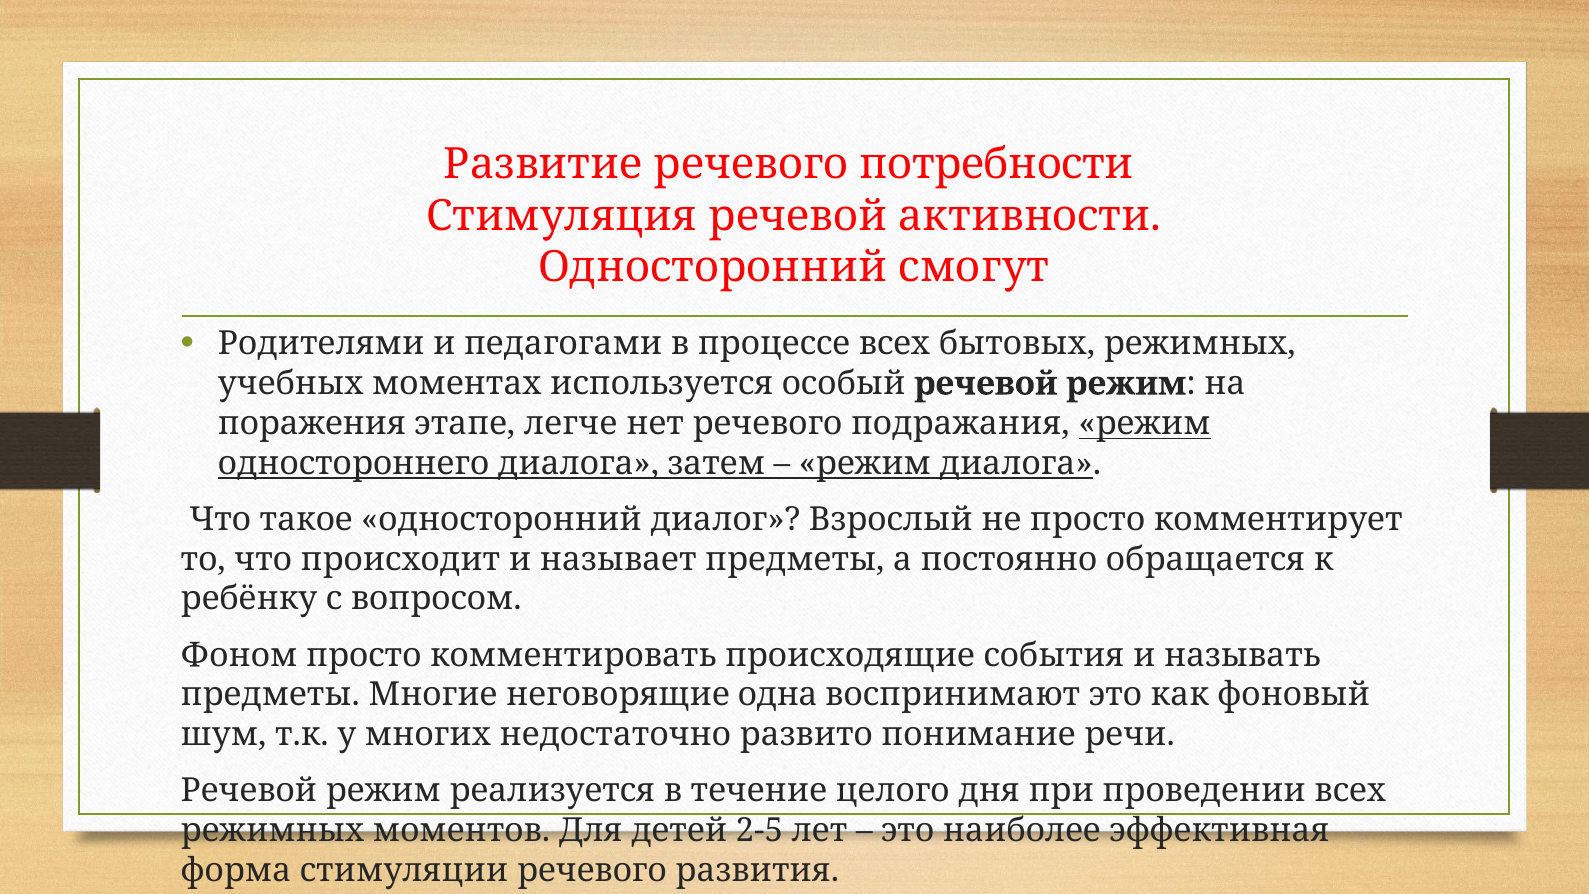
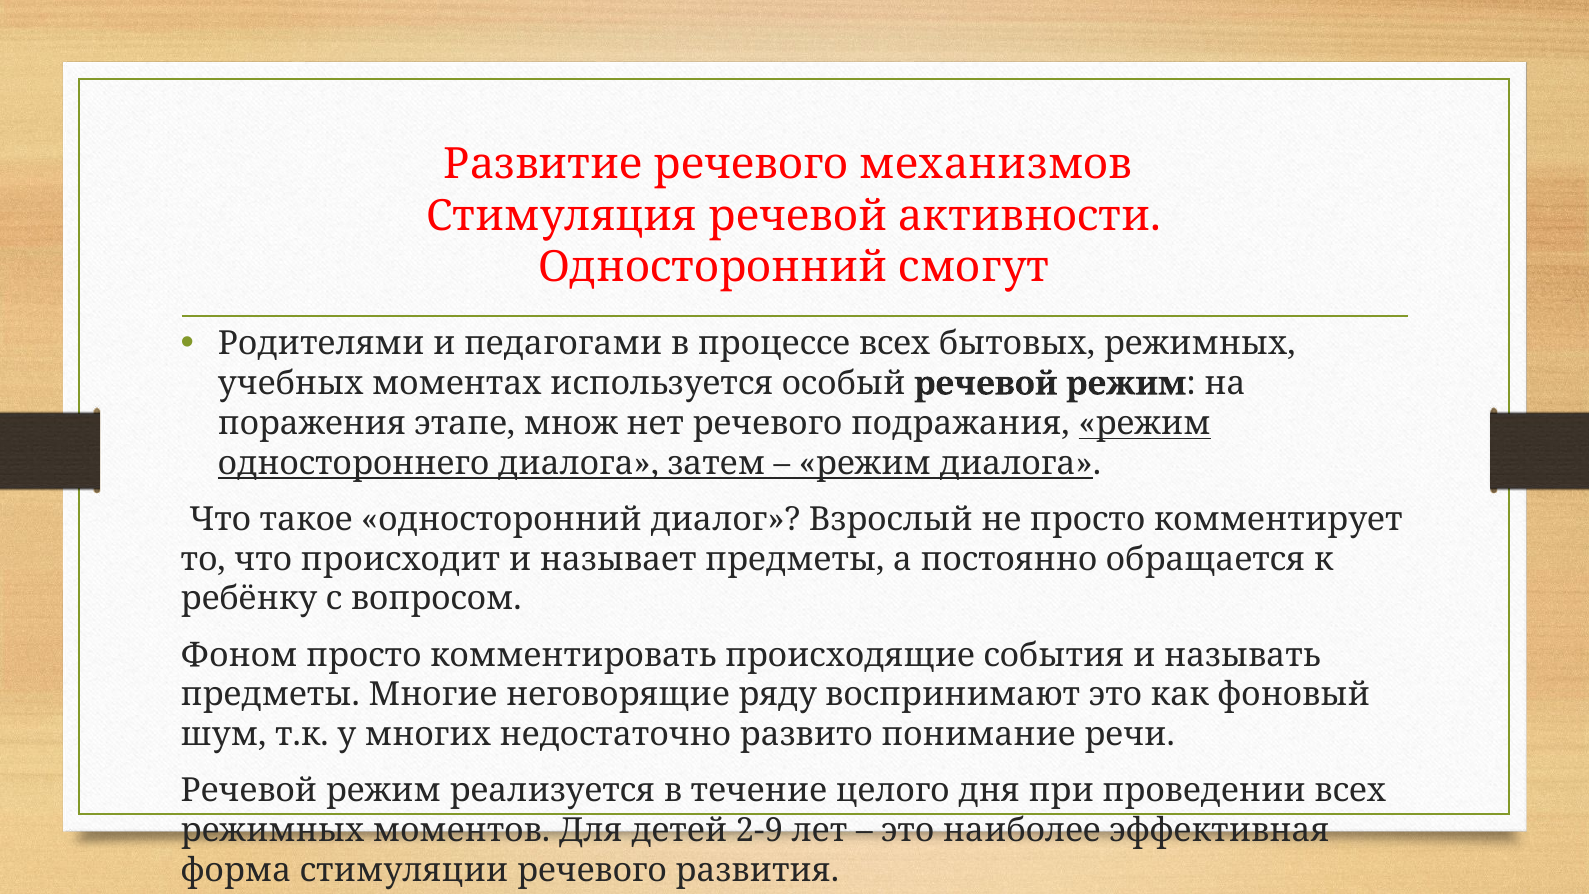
потребности: потребности -> механизмов
легче: легче -> множ
одна: одна -> ряду
2-5: 2-5 -> 2-9
